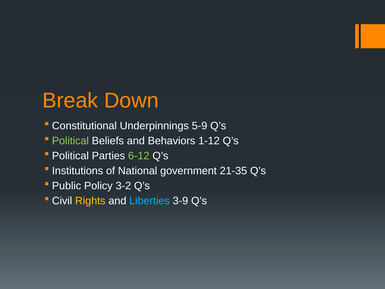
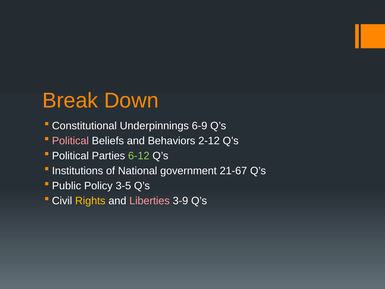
5-9: 5-9 -> 6-9
Political at (70, 141) colour: light green -> pink
1-12: 1-12 -> 2-12
21-35: 21-35 -> 21-67
3-2: 3-2 -> 3-5
Liberties colour: light blue -> pink
